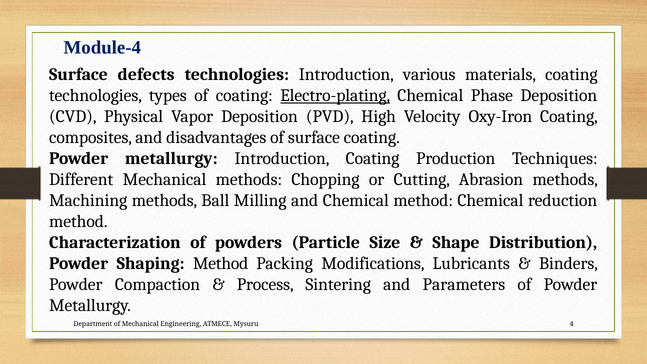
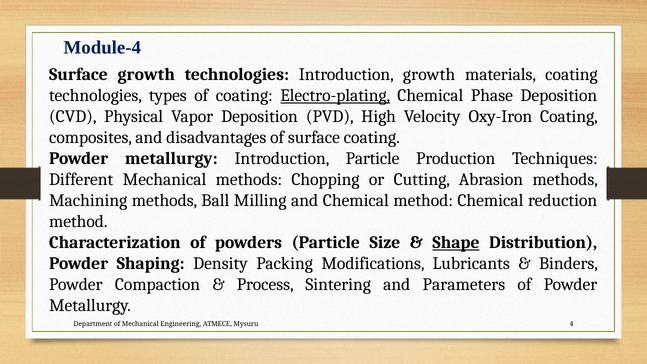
Surface defects: defects -> growth
Introduction various: various -> growth
Introduction Coating: Coating -> Particle
Shape underline: none -> present
Shaping Method: Method -> Density
